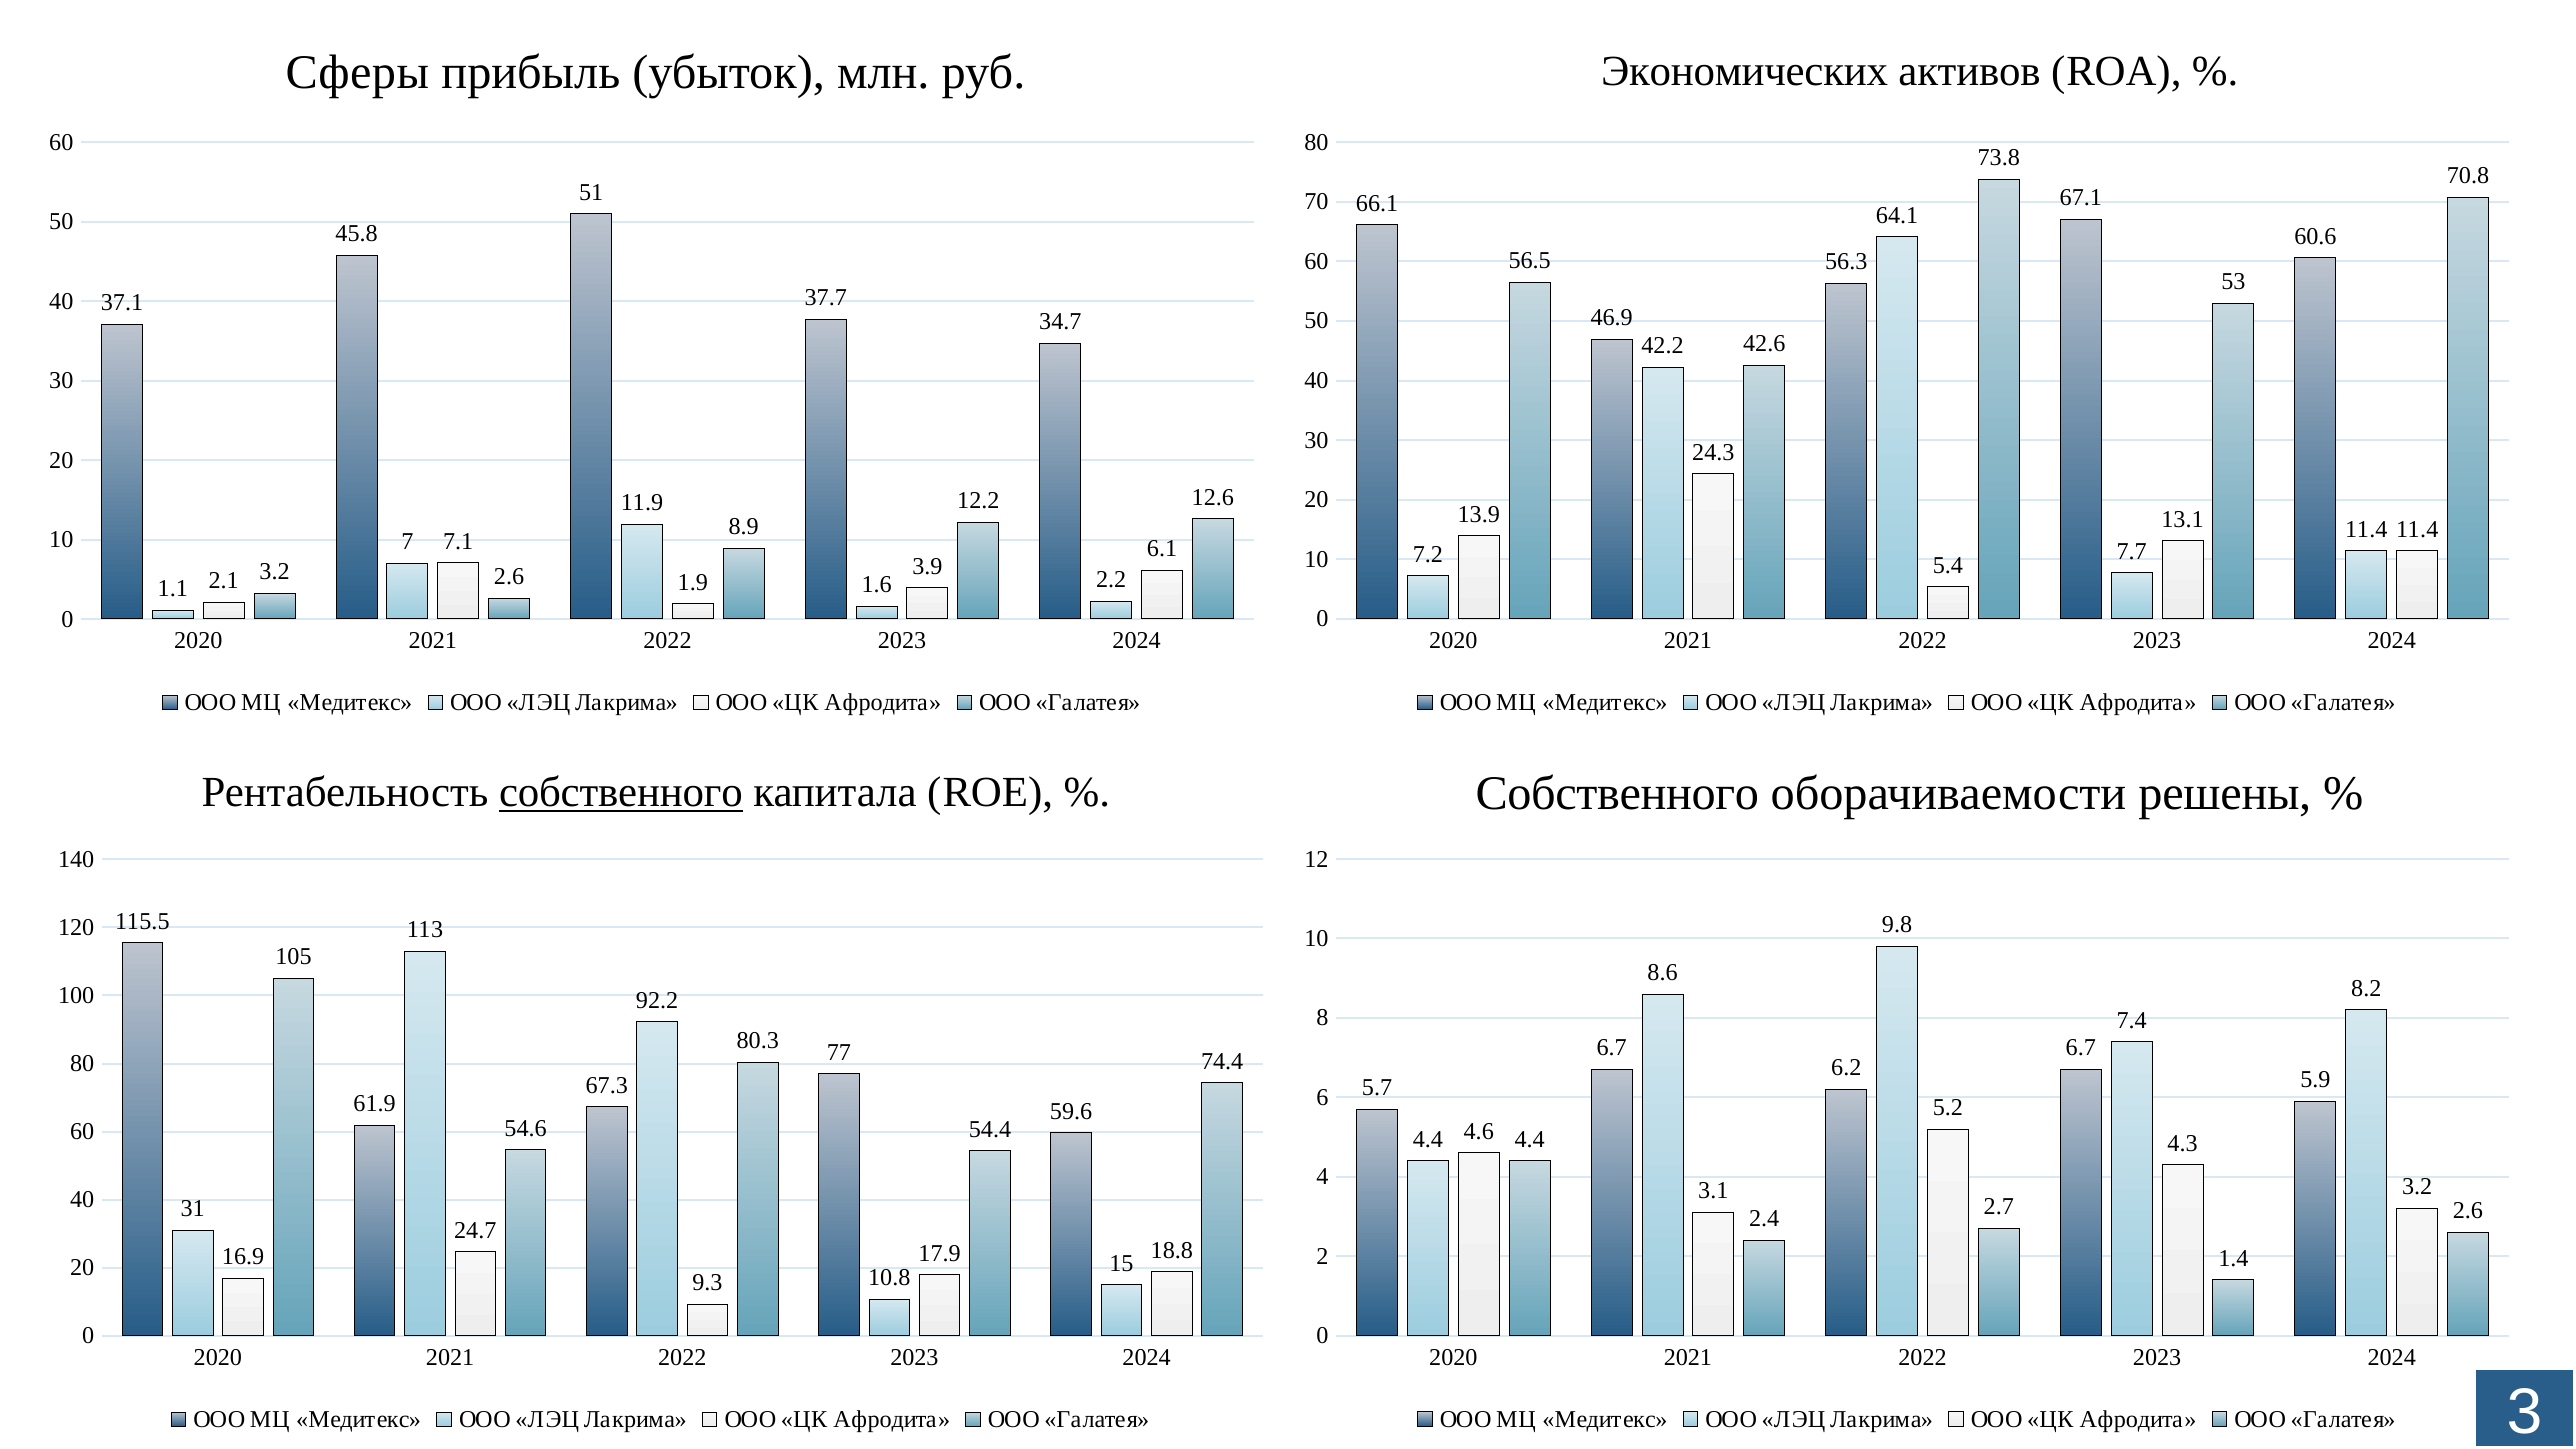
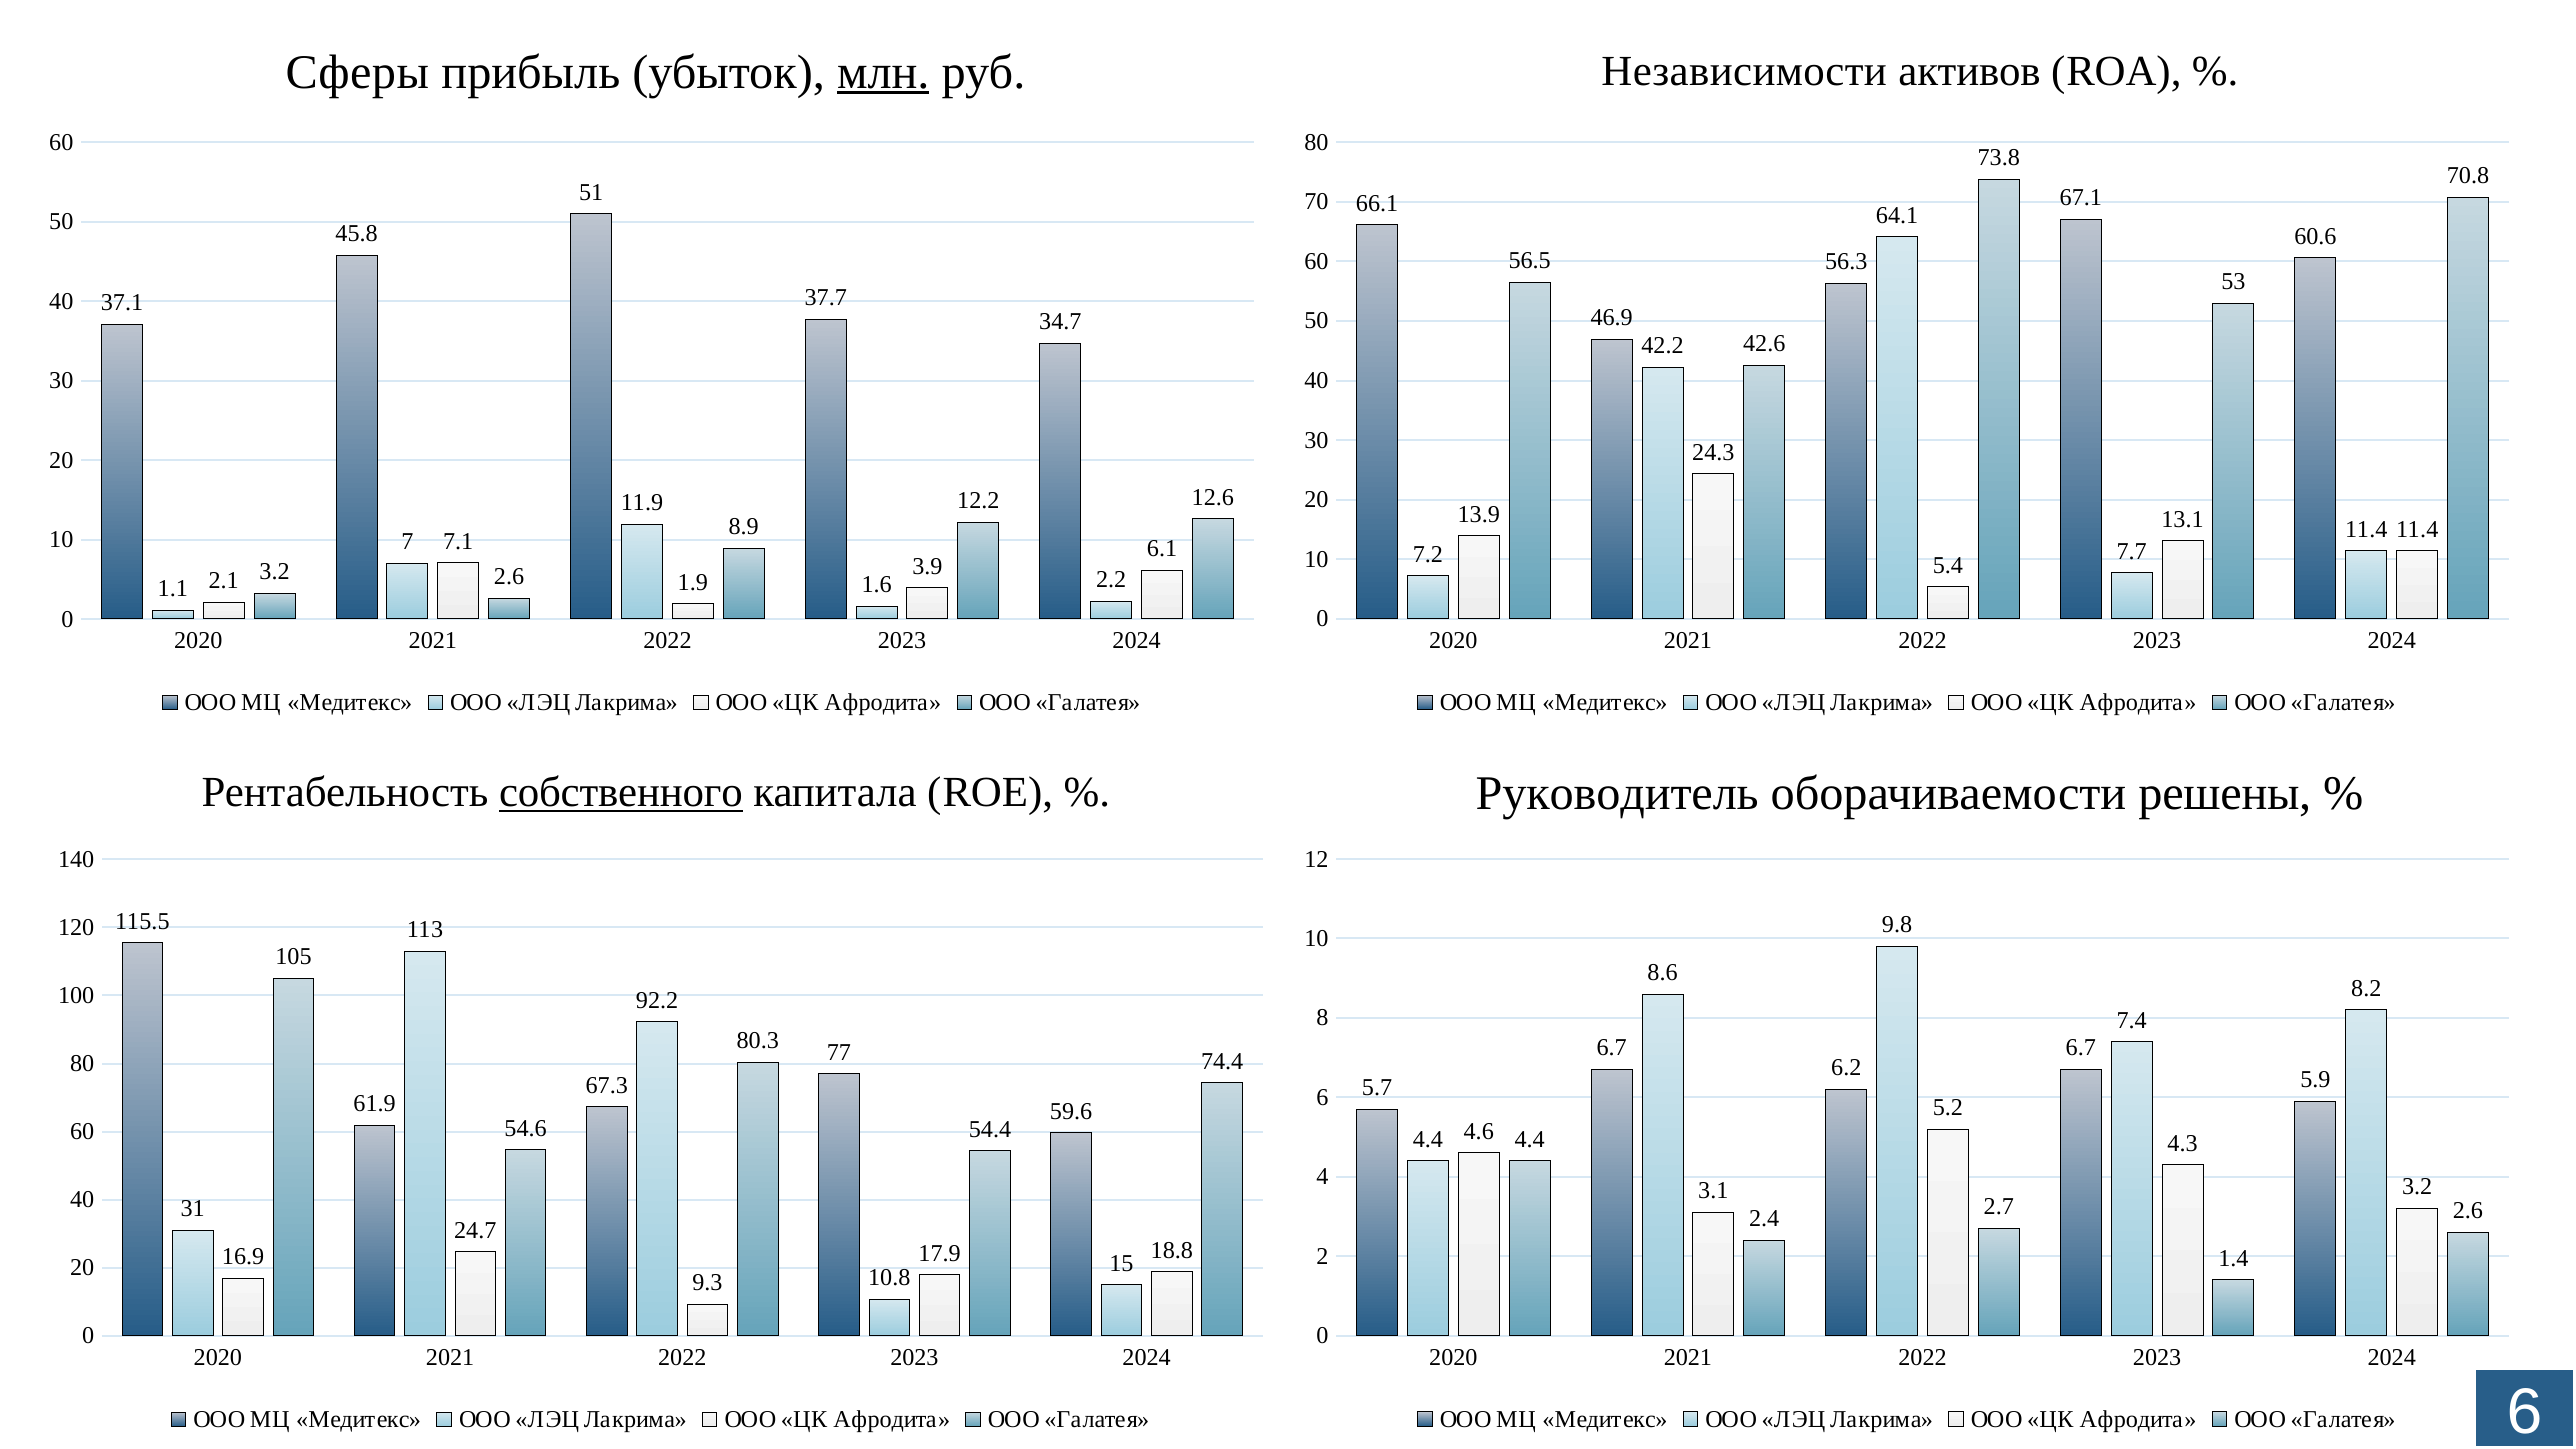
млн underline: none -> present
Экономических: Экономических -> Независимости
Собственного at (1617, 793): Собственного -> Руководитель
Галатея 3: 3 -> 6
